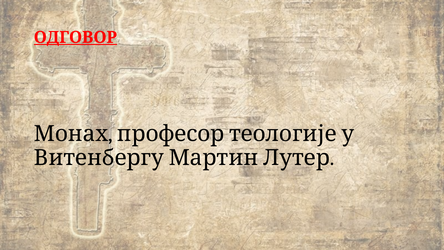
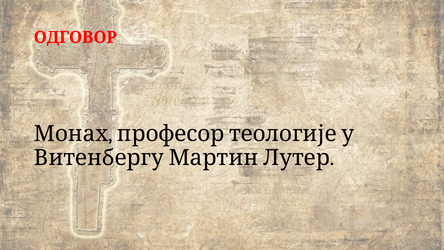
ОДГОВОР underline: present -> none
